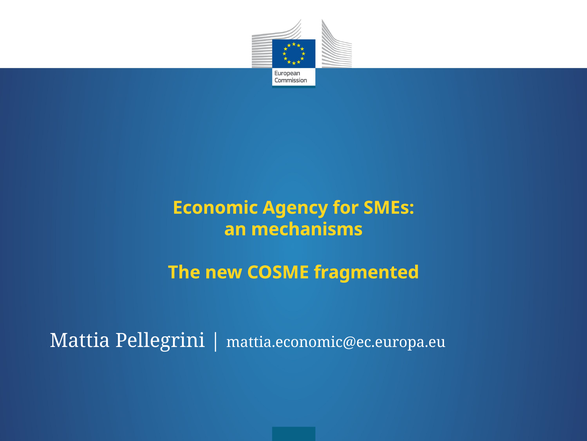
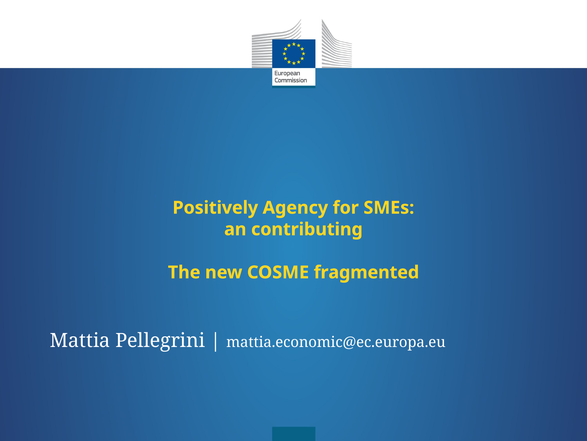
Economic: Economic -> Positively
mechanisms: mechanisms -> contributing
